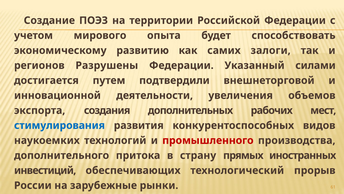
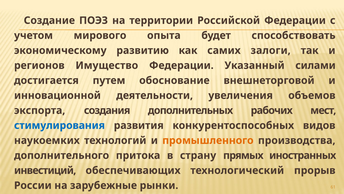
Разрушены: Разрушены -> Имущество
подтвердили: подтвердили -> обоснование
промышленного colour: red -> orange
